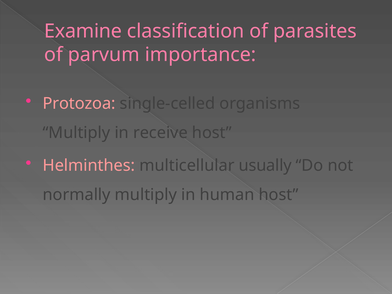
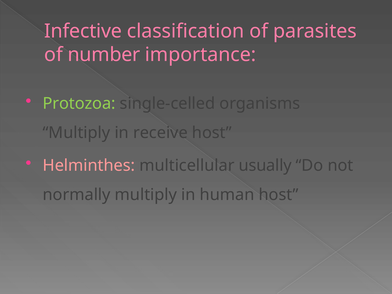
Examine: Examine -> Infective
parvum: parvum -> number
Protozoa colour: pink -> light green
